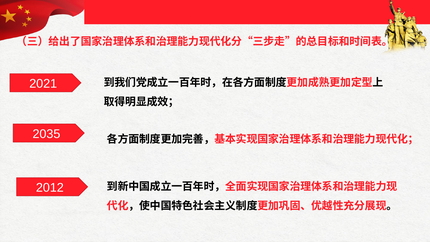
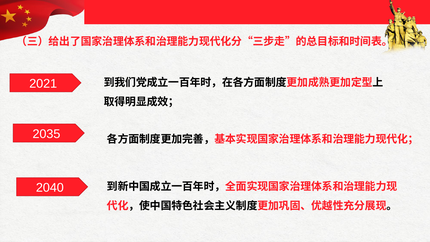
2012: 2012 -> 2040
